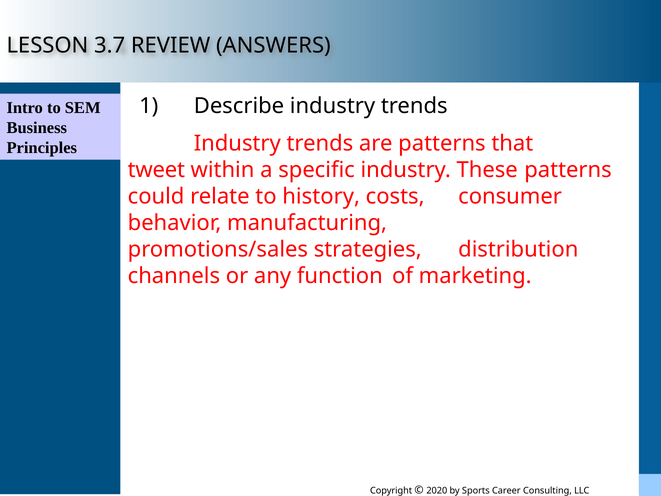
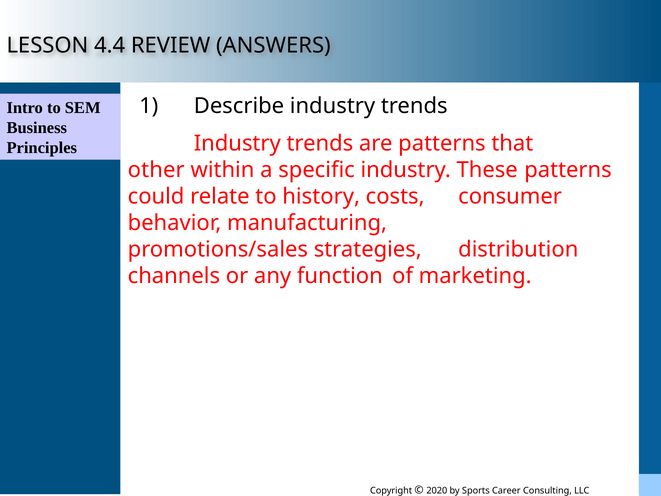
3.7: 3.7 -> 4.4
tweet: tweet -> other
